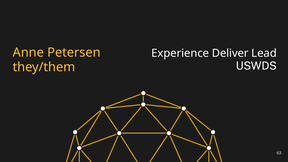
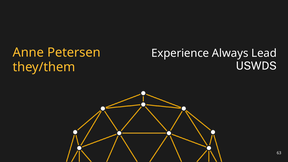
Deliver: Deliver -> Always
